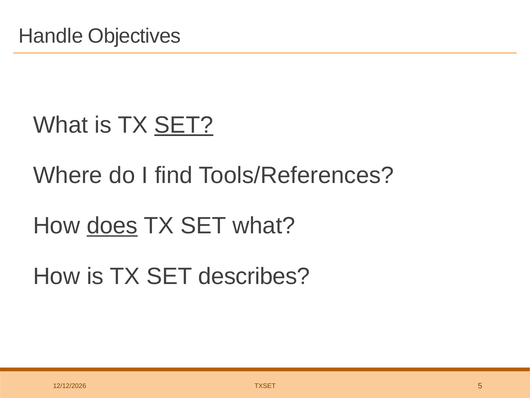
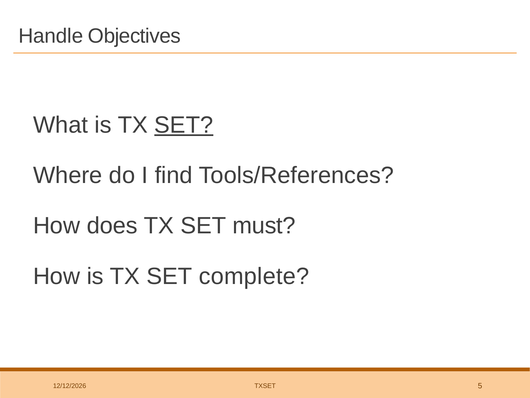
does underline: present -> none
SET what: what -> must
describes: describes -> complete
